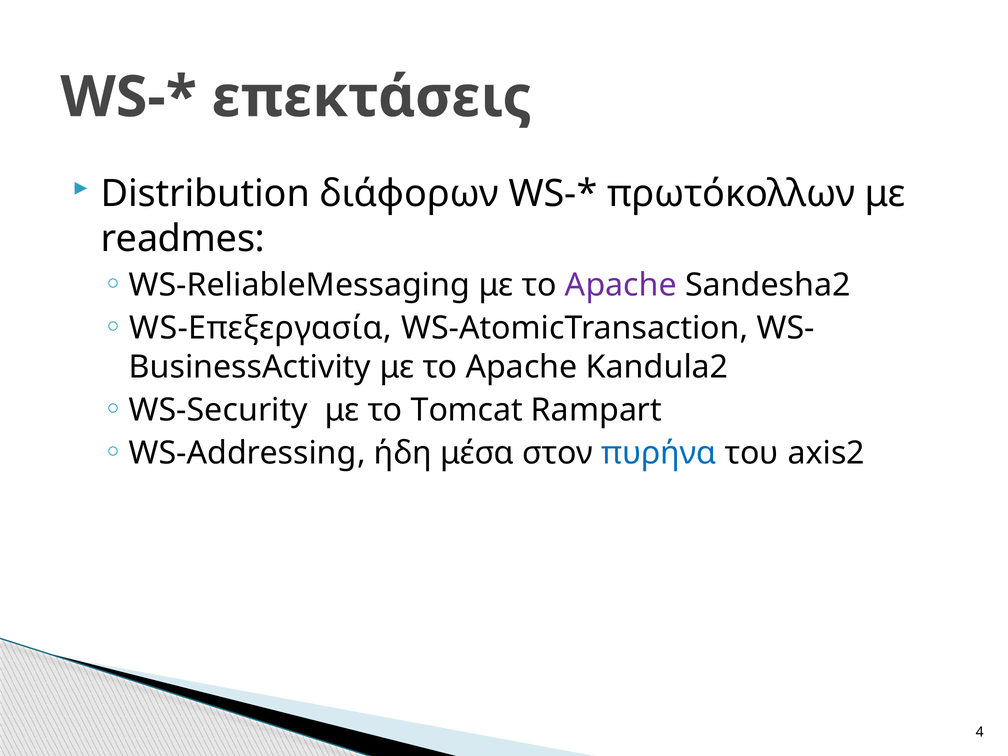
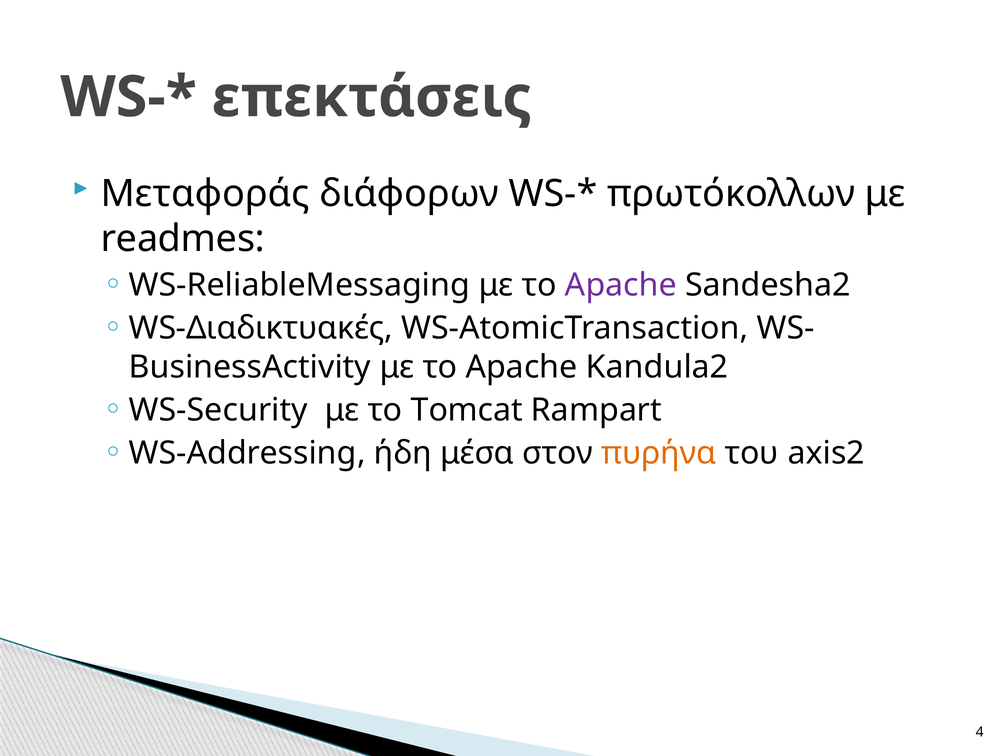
Distribution: Distribution -> Μεταφοράς
WS-Επεξεργασία: WS-Επεξεργασία -> WS-Διαδικτυακές
πυρήνα colour: blue -> orange
